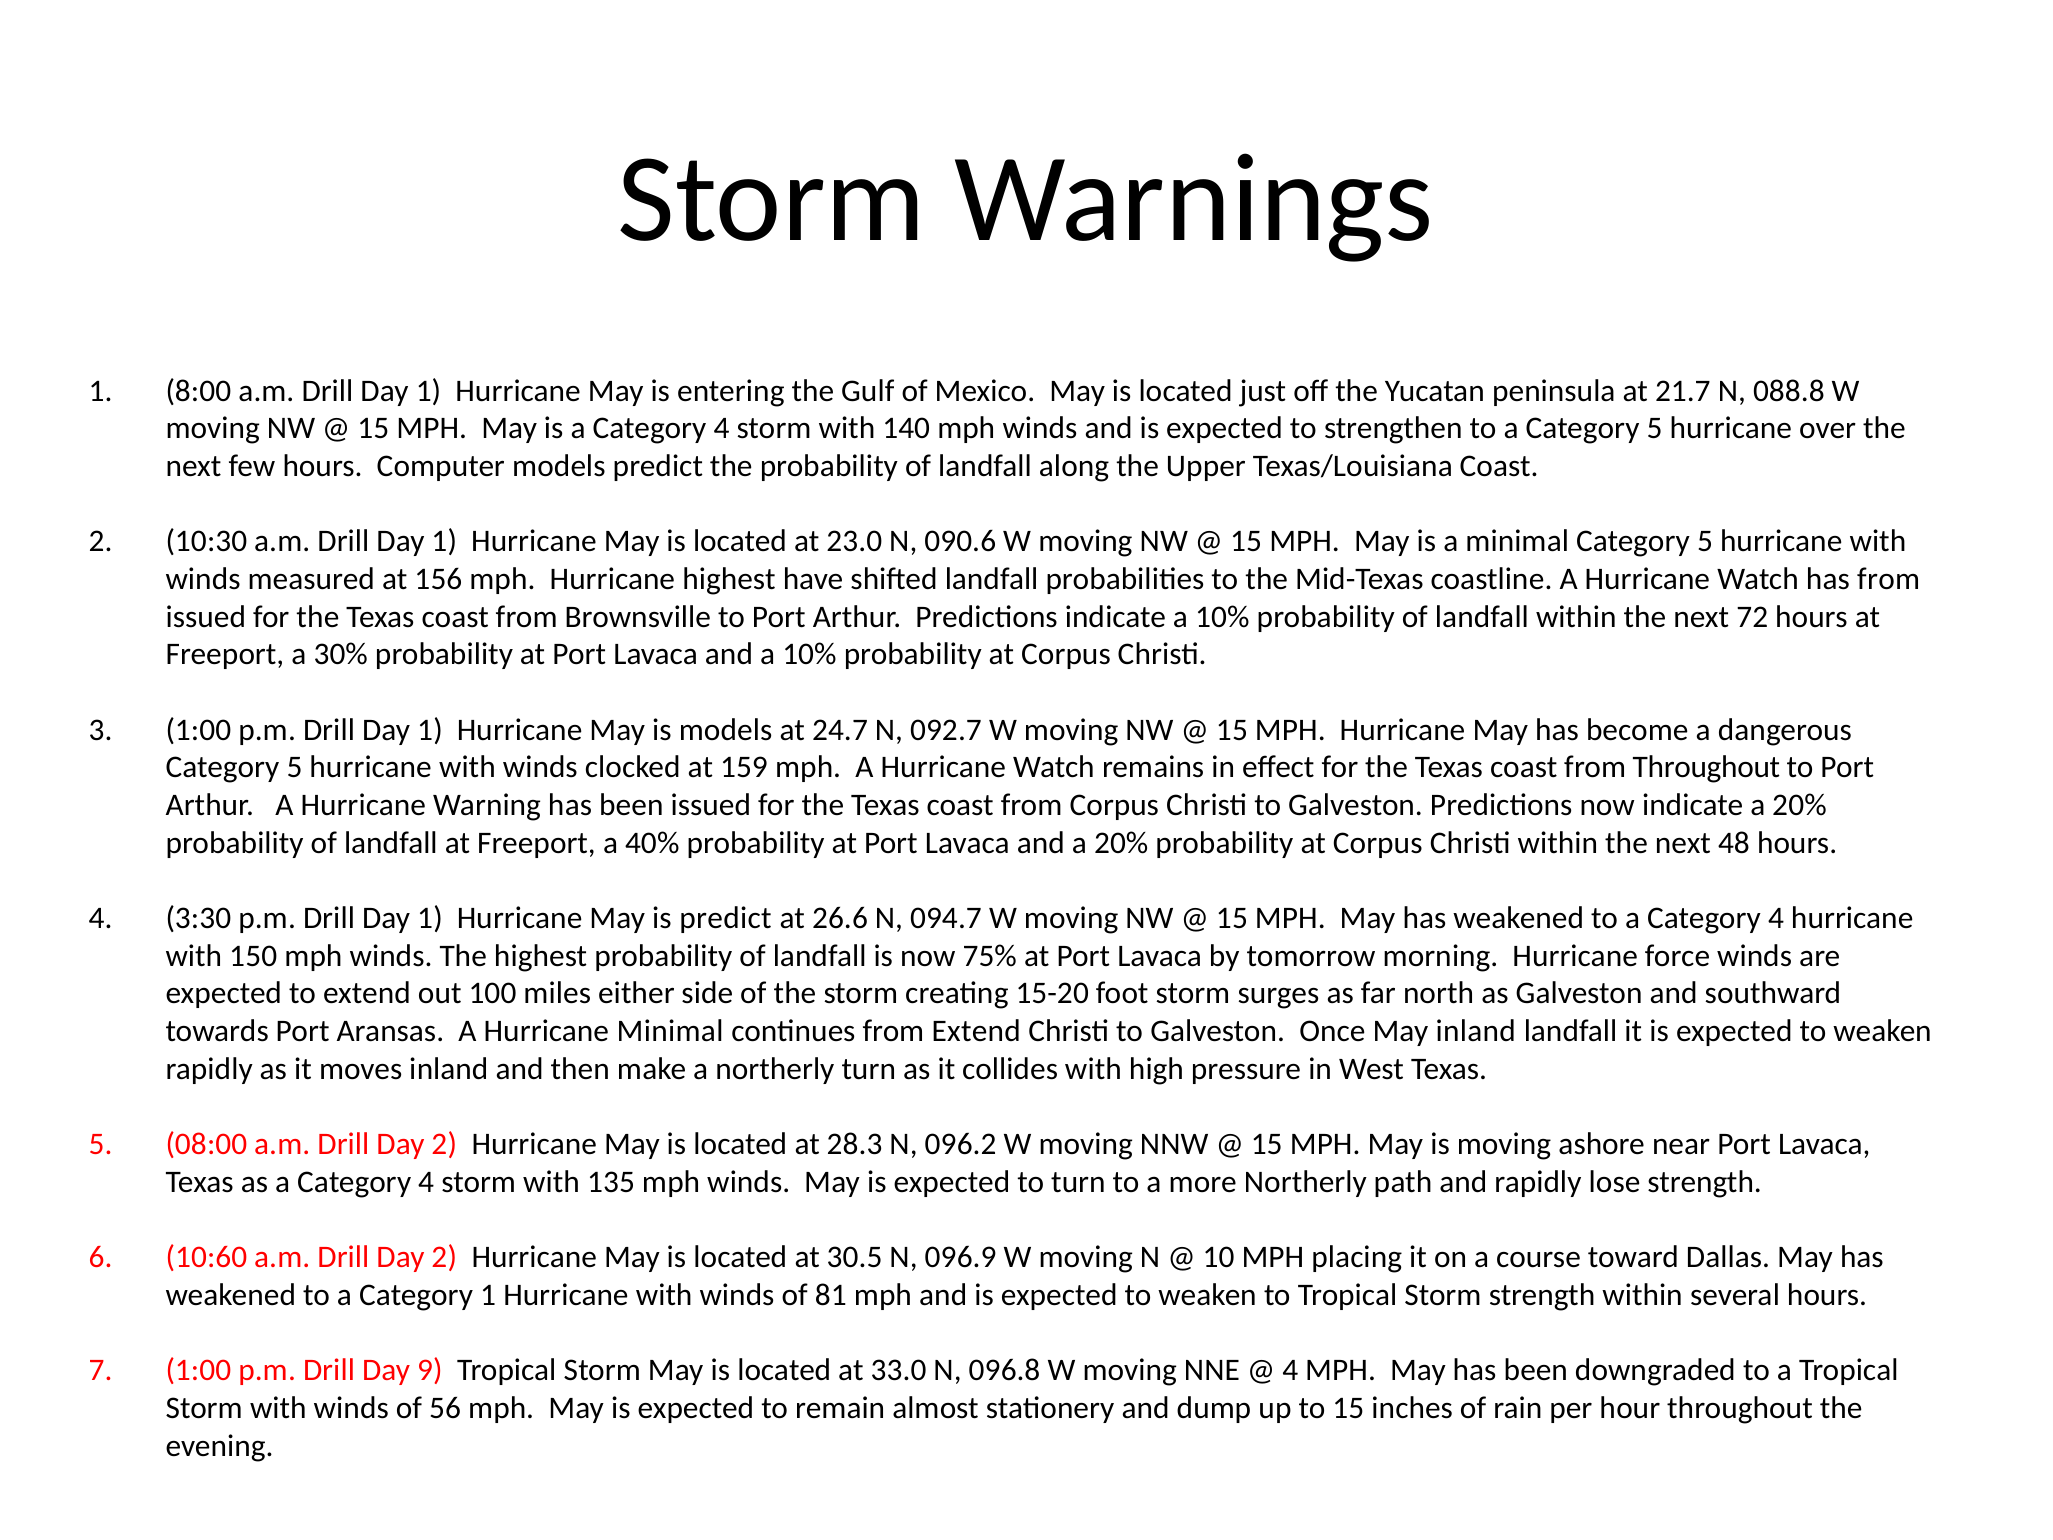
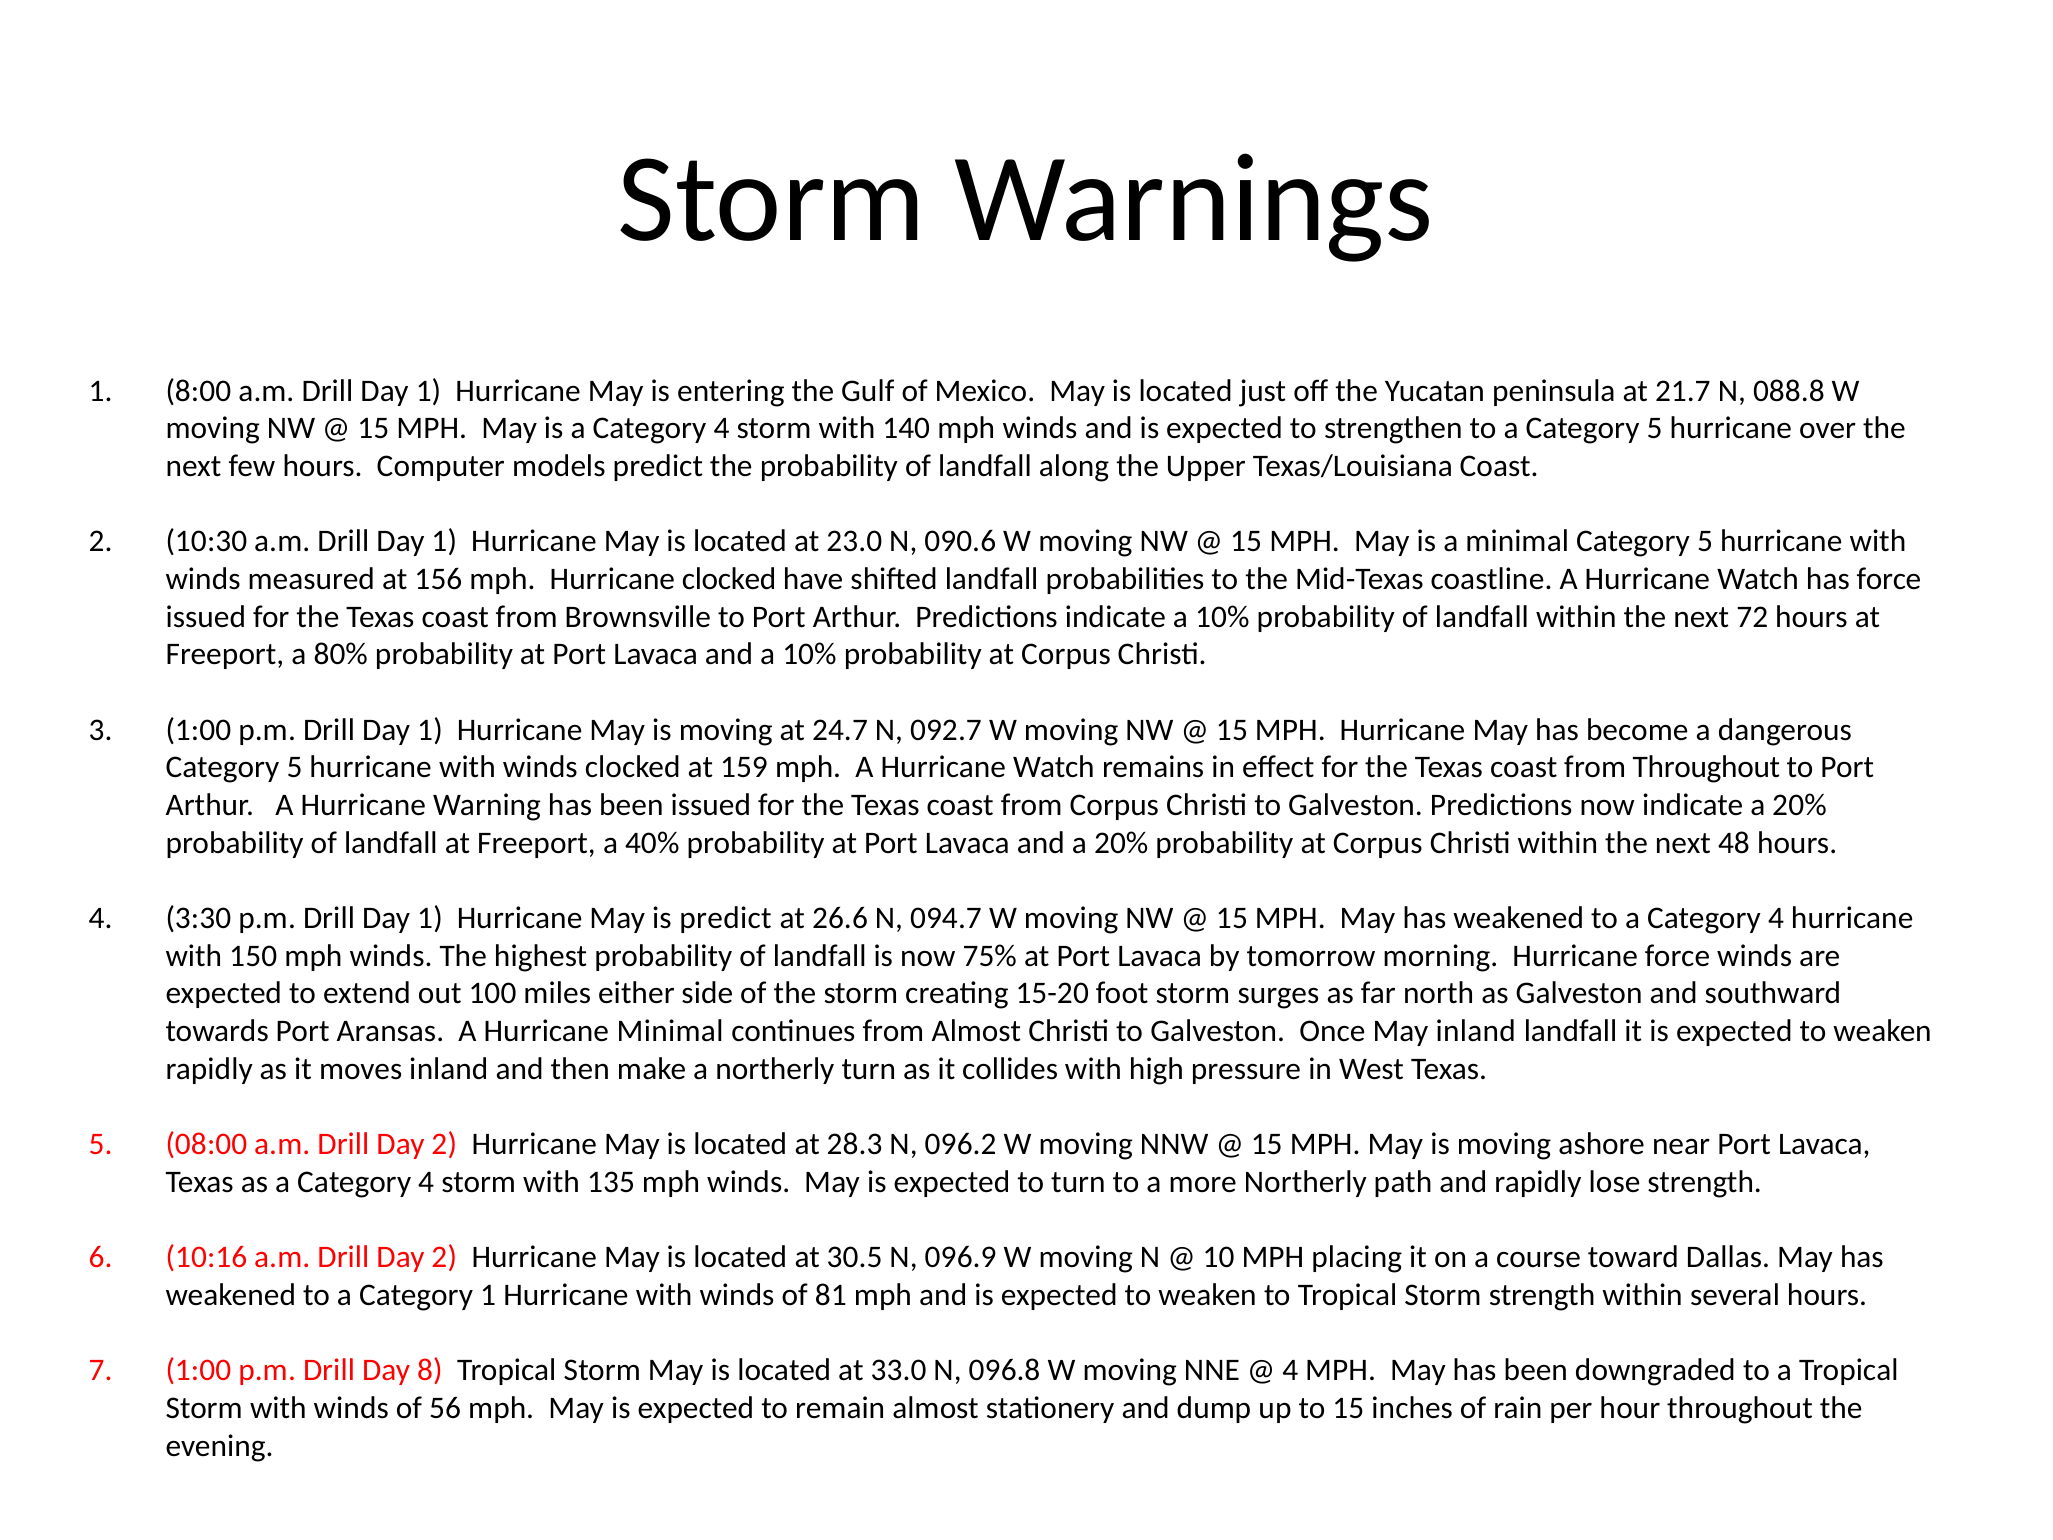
Hurricane highest: highest -> clocked
has from: from -> force
30%: 30% -> 80%
Hurricane May is models: models -> moving
from Extend: Extend -> Almost
10:60: 10:60 -> 10:16
9: 9 -> 8
